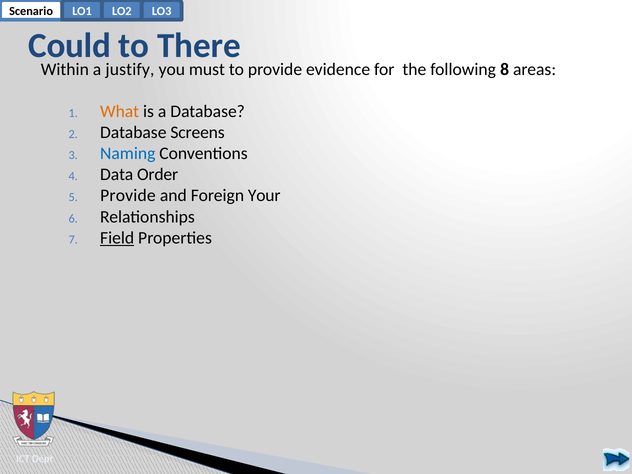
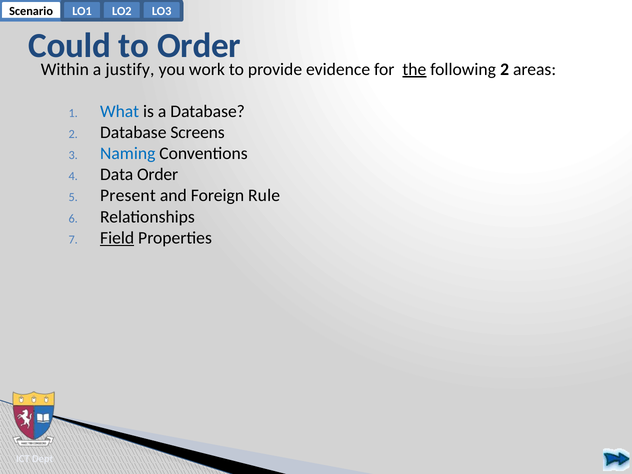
to There: There -> Order
must: must -> work
the underline: none -> present
following 8: 8 -> 2
What colour: orange -> blue
Provide at (128, 196): Provide -> Present
Your: Your -> Rule
